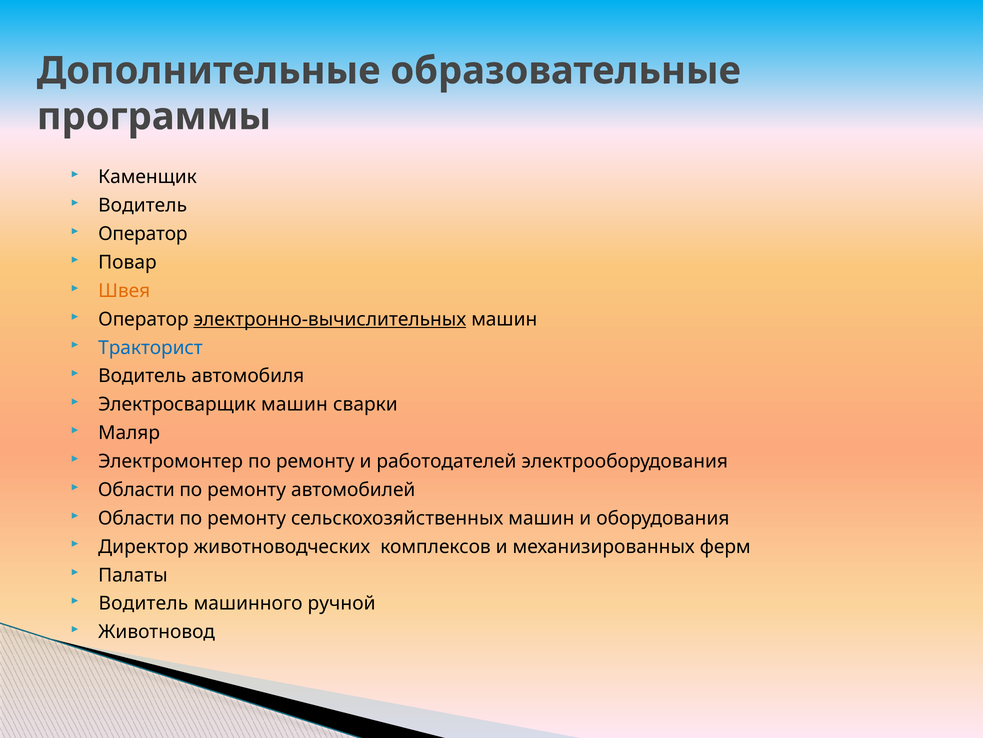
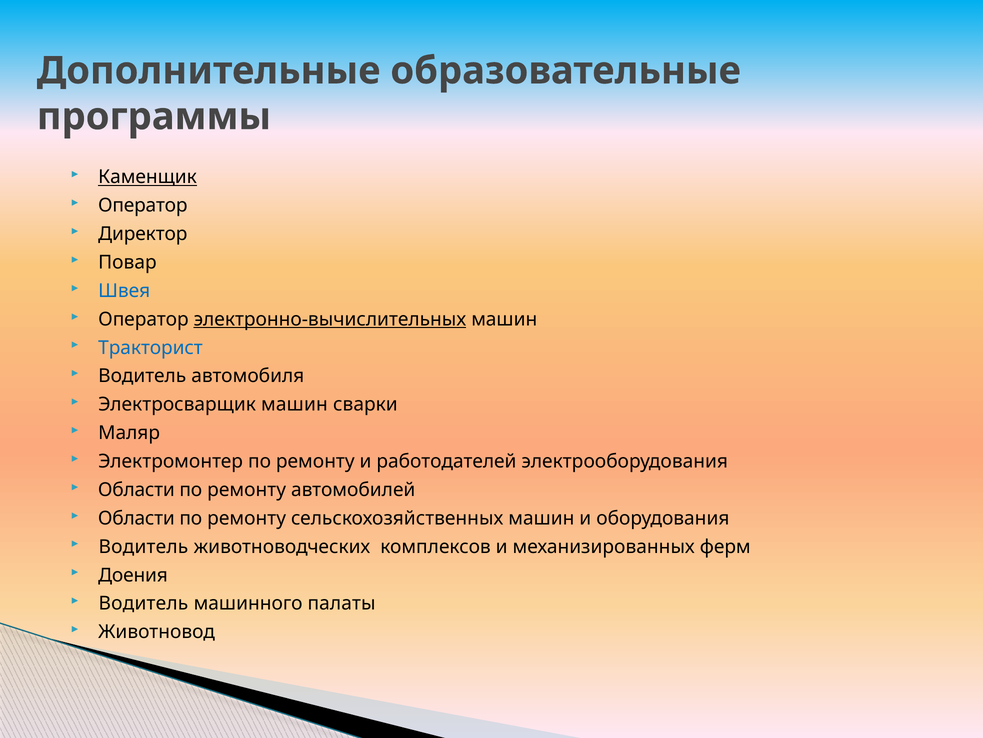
Каменщик underline: none -> present
Водитель at (143, 205): Водитель -> Оператор
Оператор at (143, 234): Оператор -> Директор
Швея colour: orange -> blue
Директор at (143, 546): Директор -> Водитель
Палаты: Палаты -> Доения
ручной: ручной -> палаты
